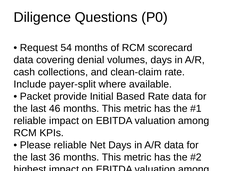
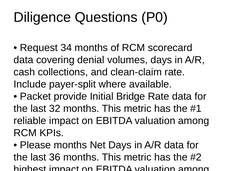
54: 54 -> 34
Based: Based -> Bridge
46: 46 -> 32
Please reliable: reliable -> months
